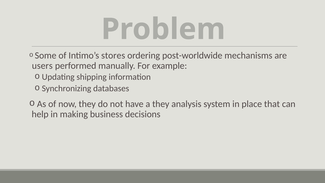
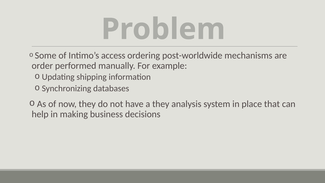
stores: stores -> access
users: users -> order
